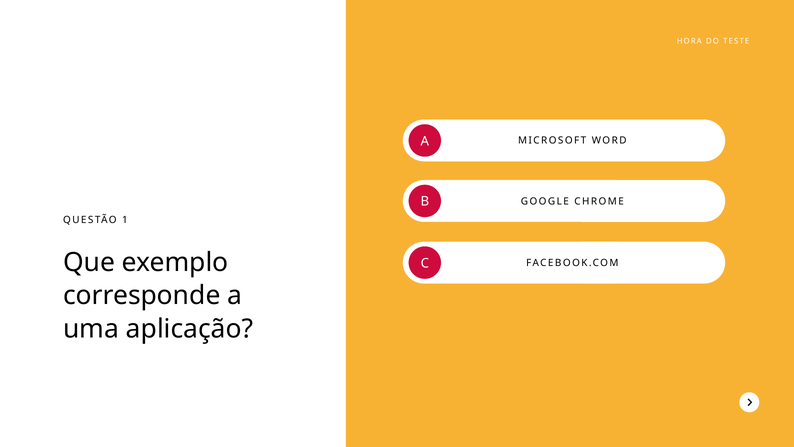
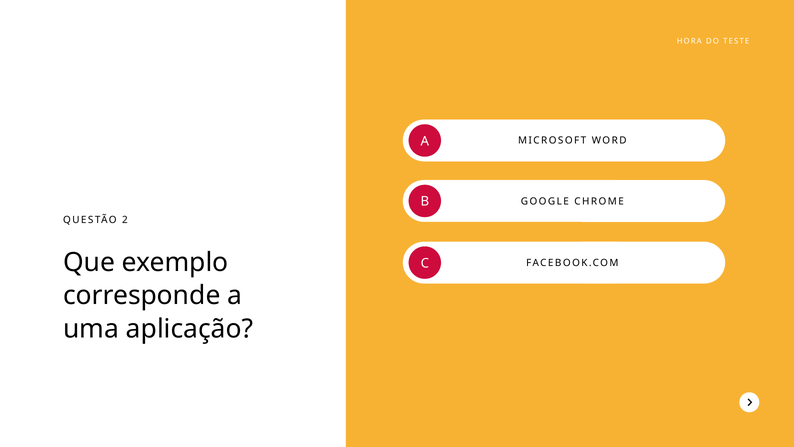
1: 1 -> 2
